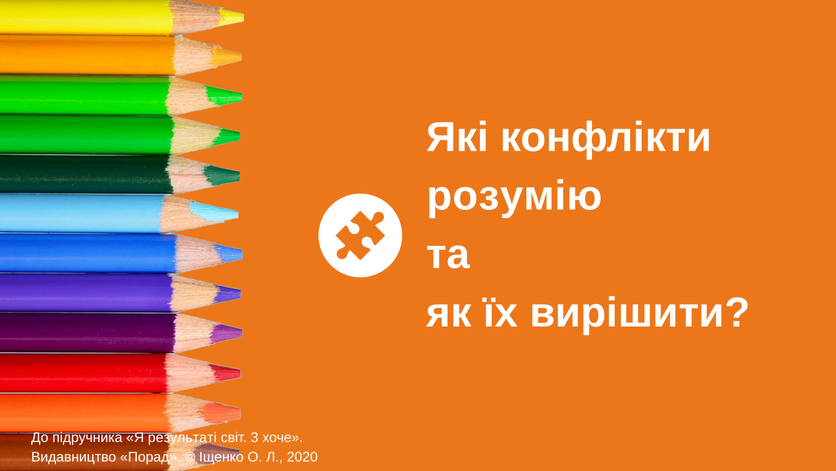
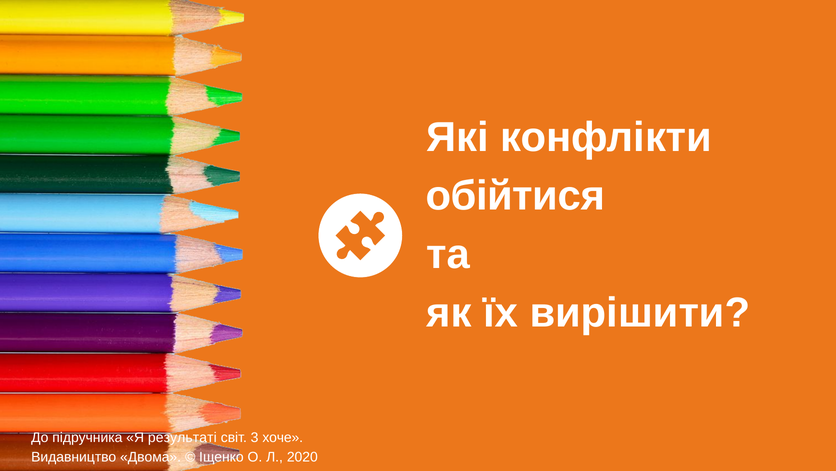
розумію: розумію -> обійтися
Порад: Порад -> Двома
